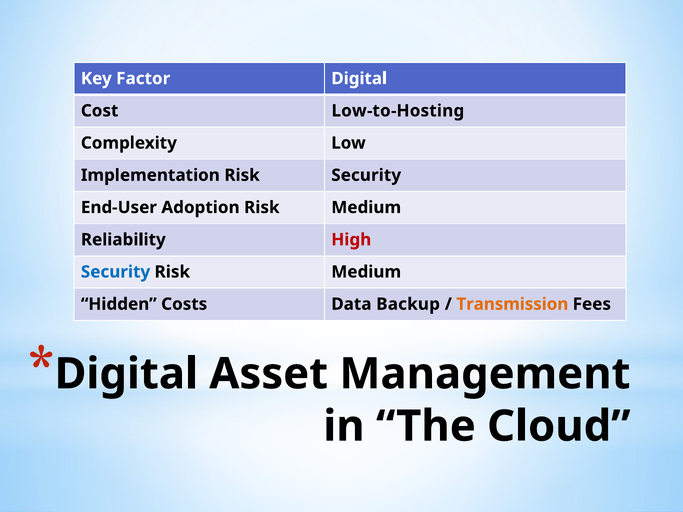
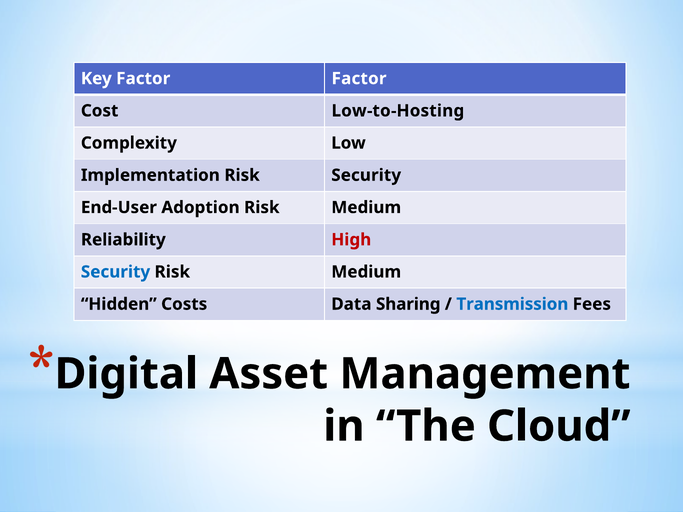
Factor Digital: Digital -> Factor
Backup: Backup -> Sharing
Transmission colour: orange -> blue
